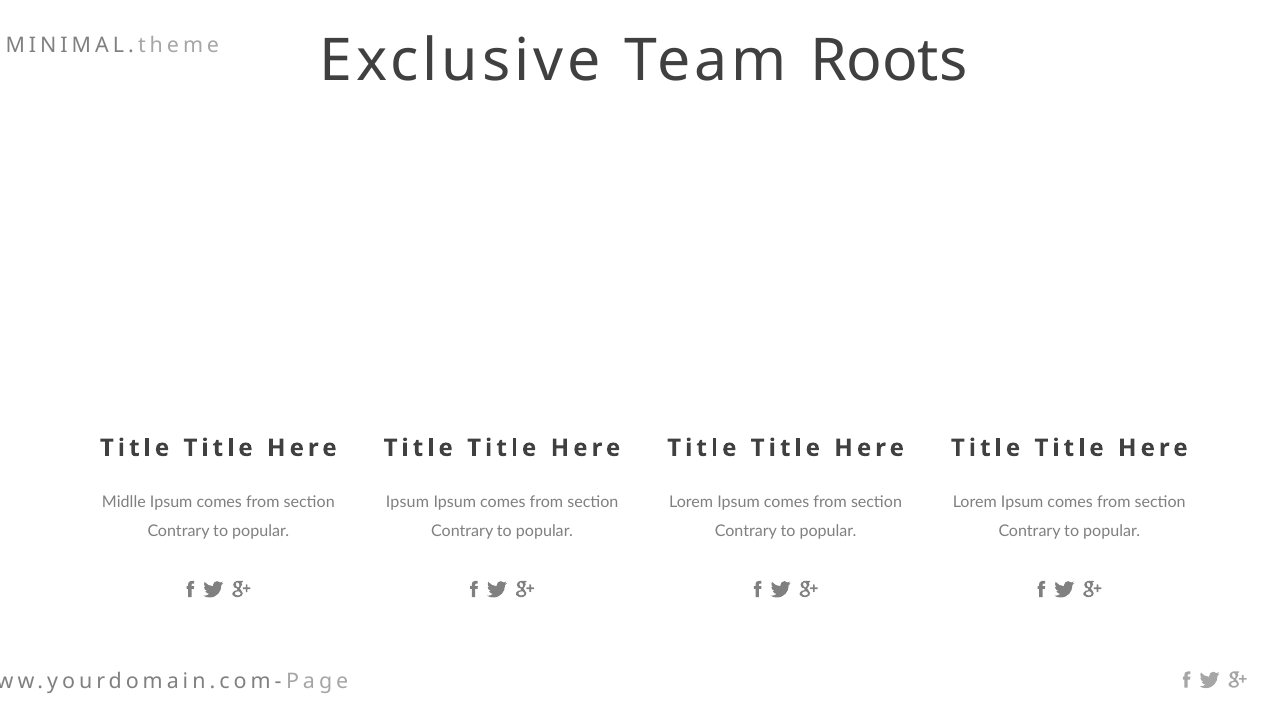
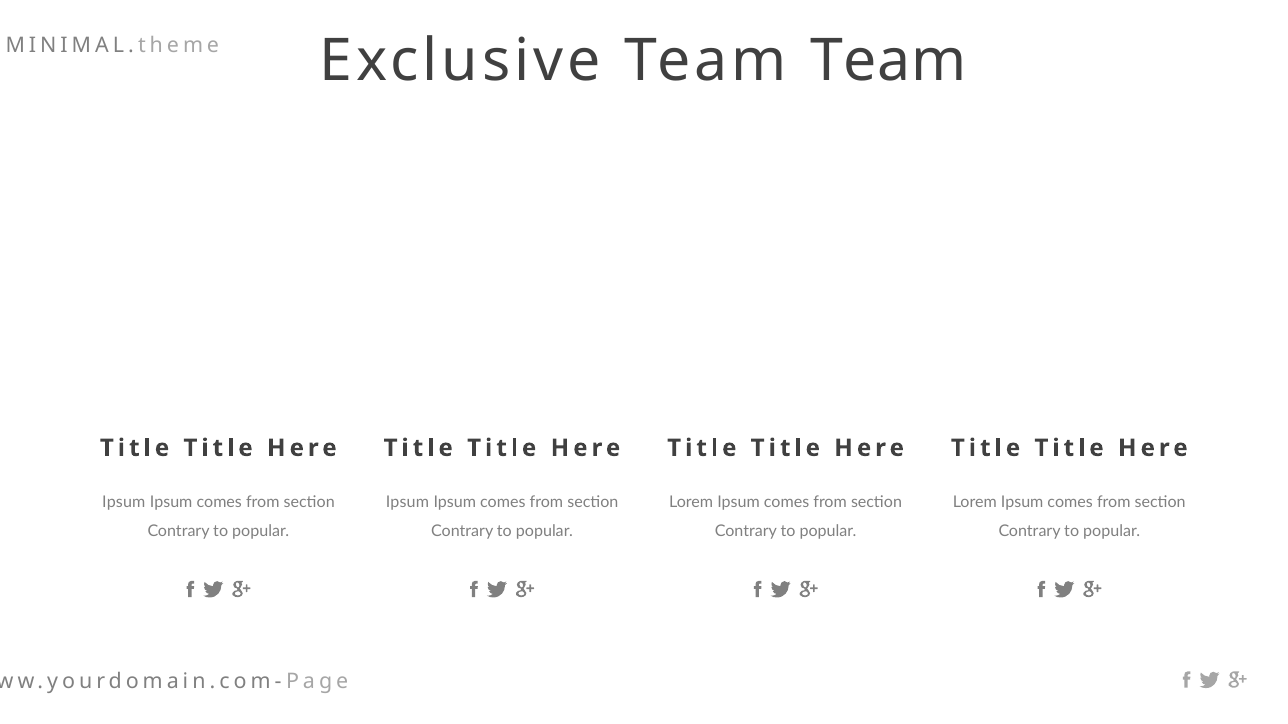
Team Roots: Roots -> Team
Midlle at (124, 503): Midlle -> Ipsum
